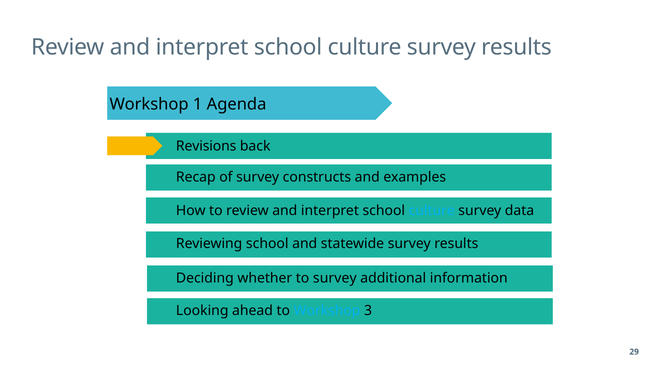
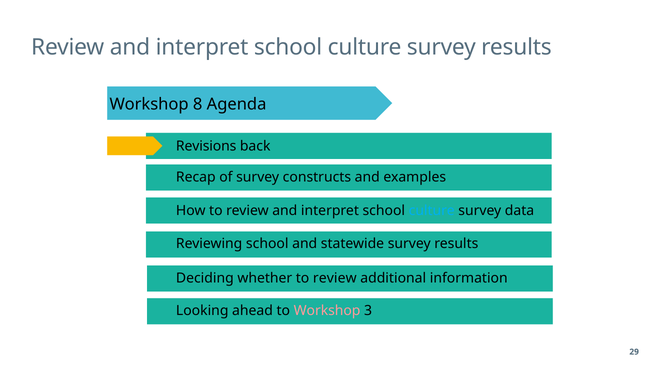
1: 1 -> 8
whether to survey: survey -> review
Workshop at (327, 311) colour: light blue -> pink
